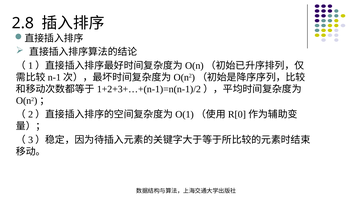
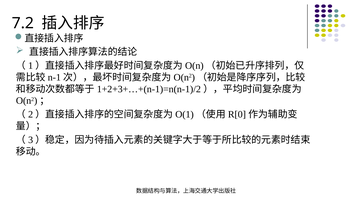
2.8: 2.8 -> 7.2
